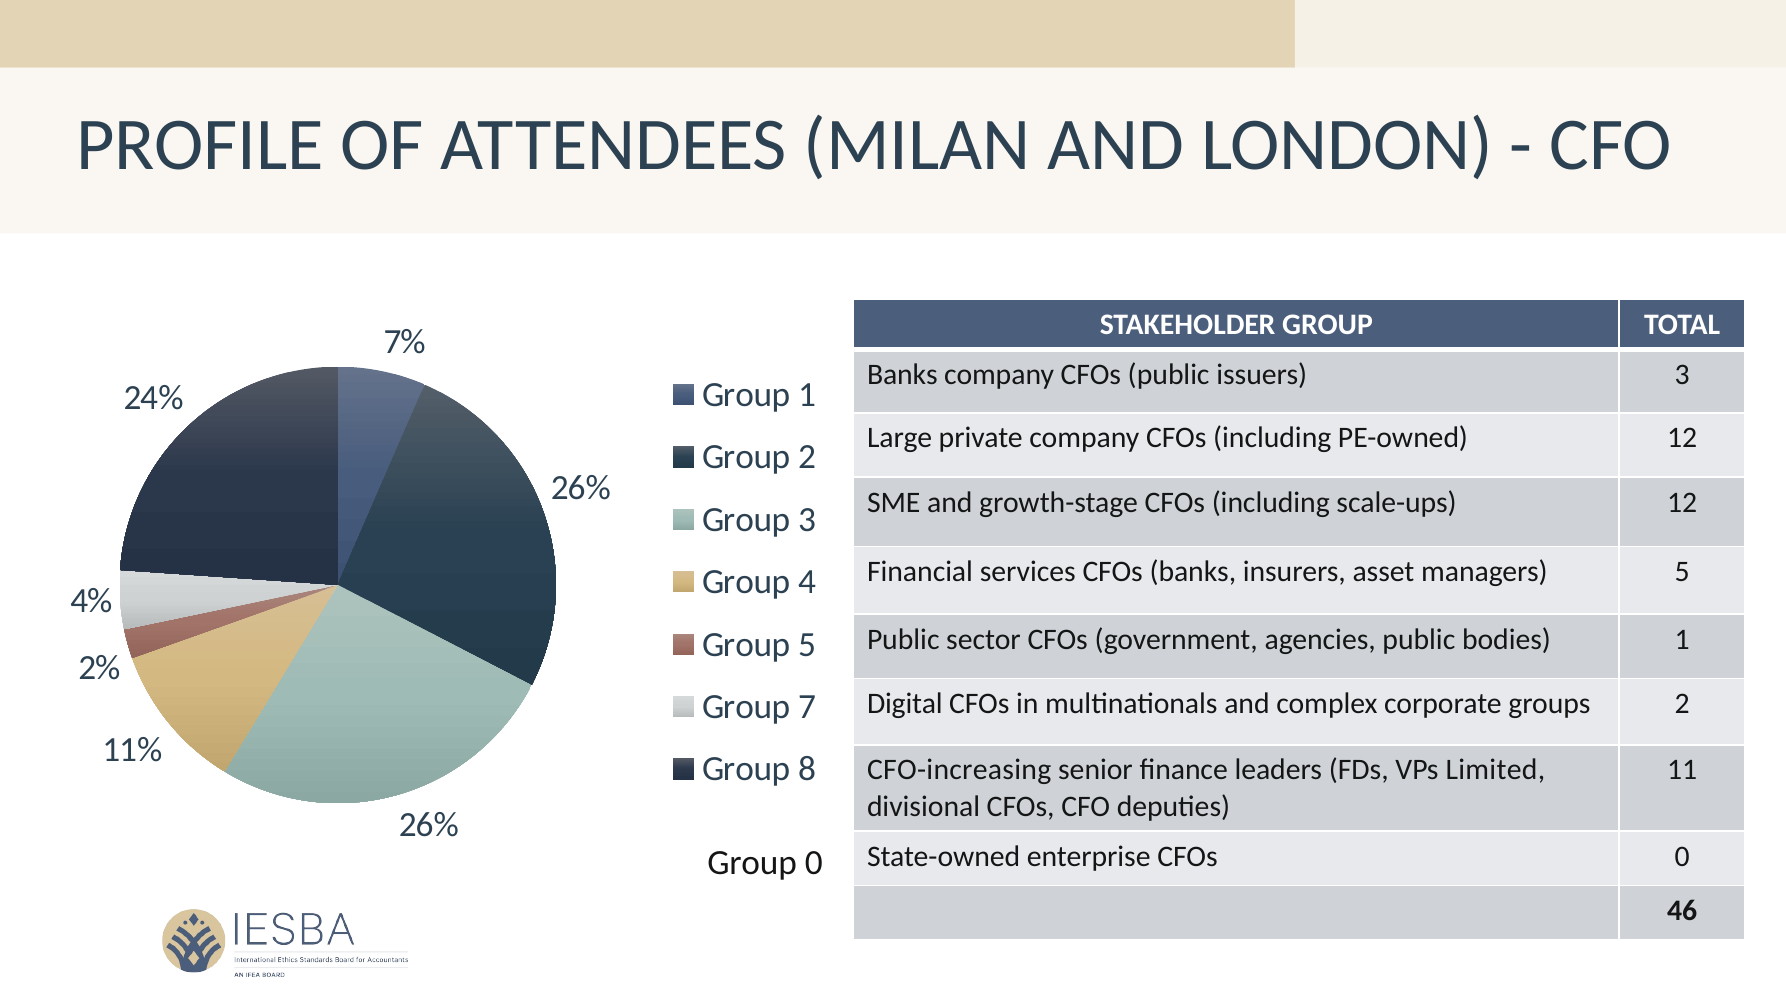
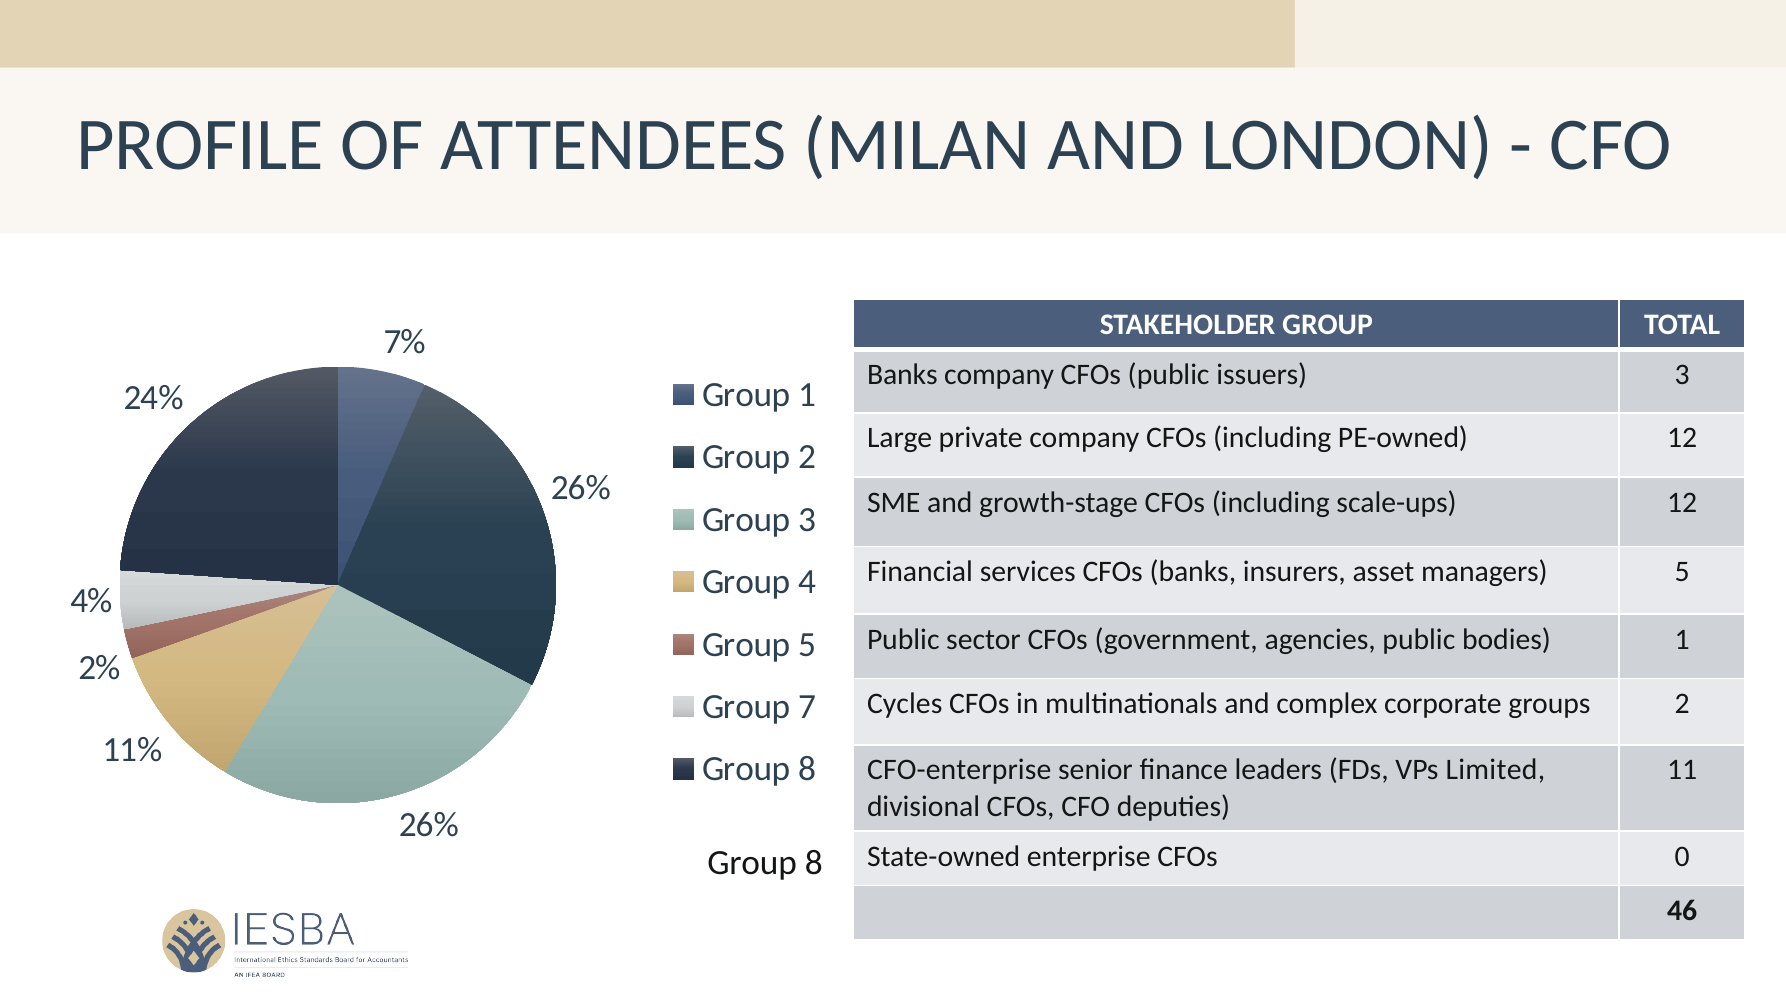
Digital: Digital -> Cycles
CFO-increasing: CFO-increasing -> CFO-enterprise
0 at (814, 862): 0 -> 8
